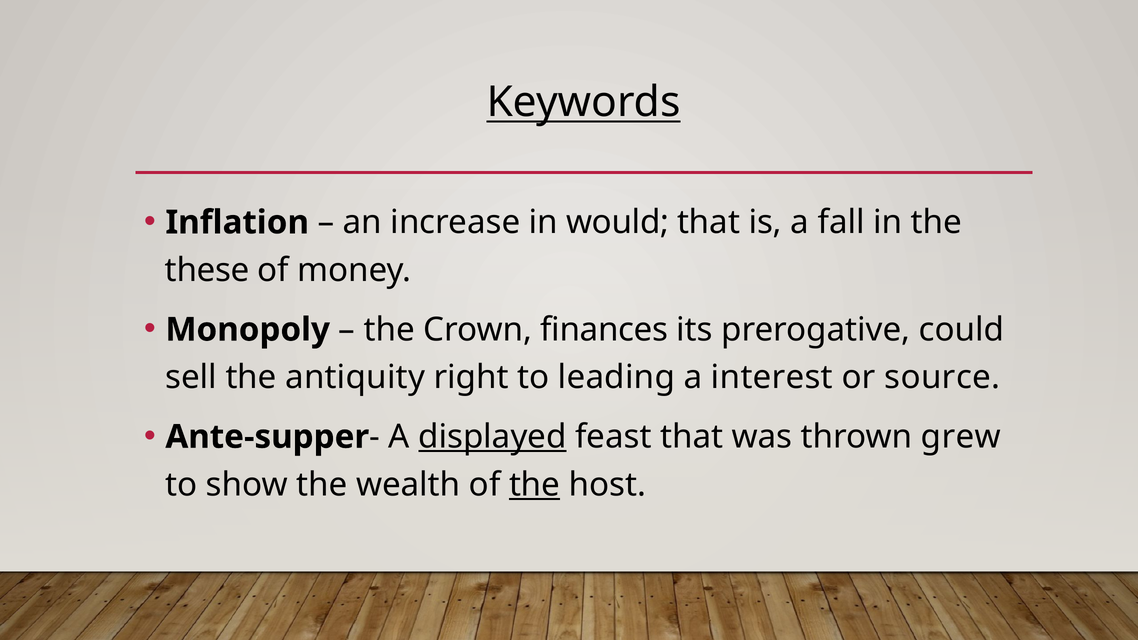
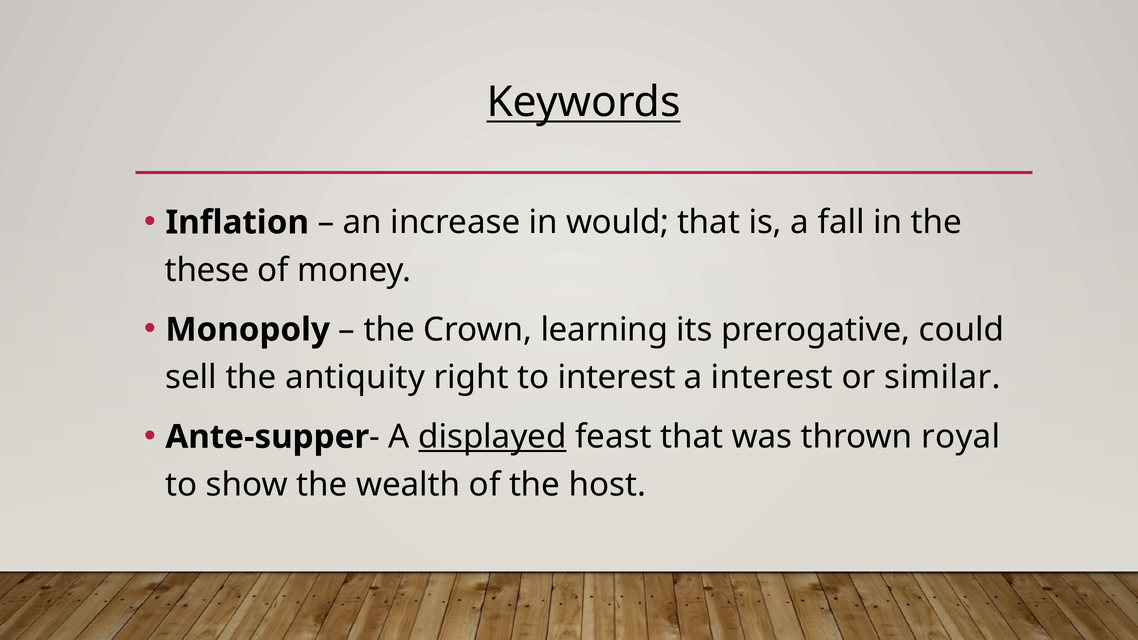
finances: finances -> learning
to leading: leading -> interest
source: source -> similar
grew: grew -> royal
the at (535, 485) underline: present -> none
